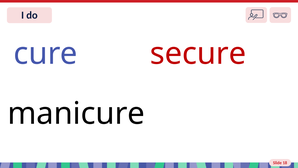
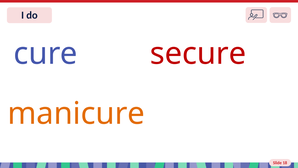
manicure colour: black -> orange
